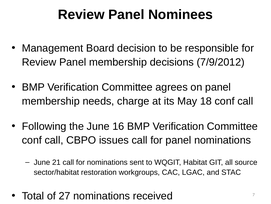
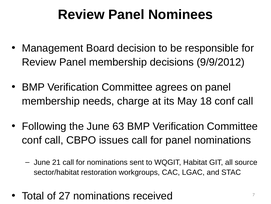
7/9/2012: 7/9/2012 -> 9/9/2012
16: 16 -> 63
